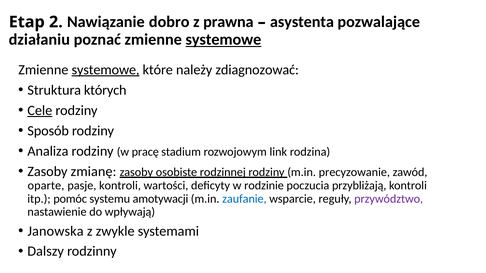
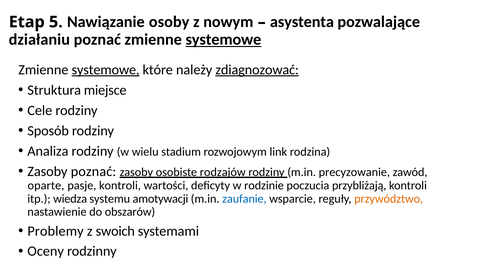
2: 2 -> 5
dobro: dobro -> osoby
prawna: prawna -> nowym
zdiagnozować underline: none -> present
których: których -> miejsce
Cele underline: present -> none
pracę: pracę -> wielu
Zasoby zmianę: zmianę -> poznać
rodzinnej: rodzinnej -> rodzajów
pomóc: pomóc -> wiedza
przywództwo colour: purple -> orange
wpływają: wpływają -> obszarów
Janowska: Janowska -> Problemy
zwykle: zwykle -> swoich
Dalszy: Dalszy -> Oceny
